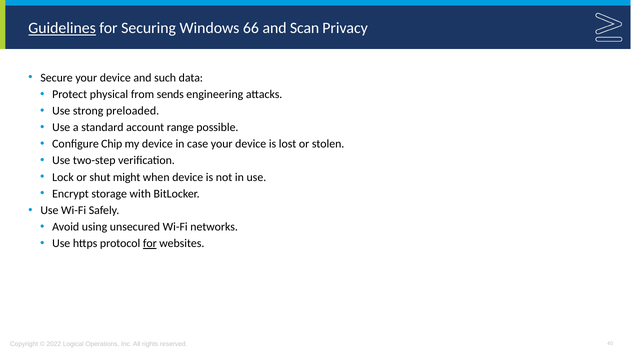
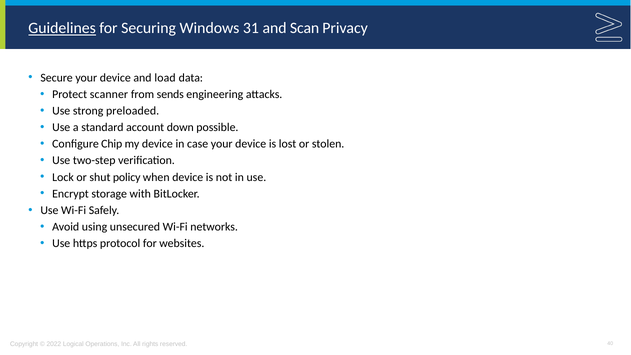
66: 66 -> 31
such: such -> load
physical: physical -> scanner
range: range -> down
might: might -> policy
for at (150, 243) underline: present -> none
